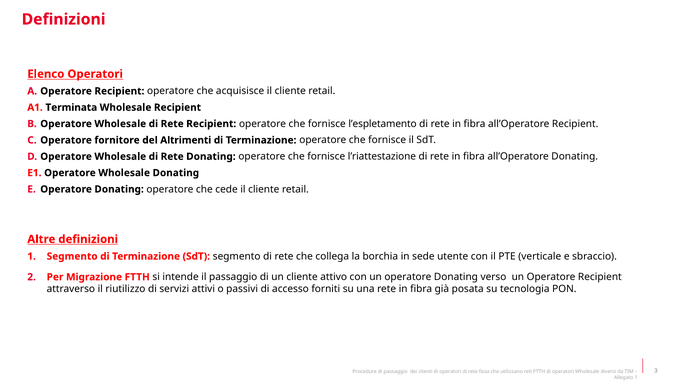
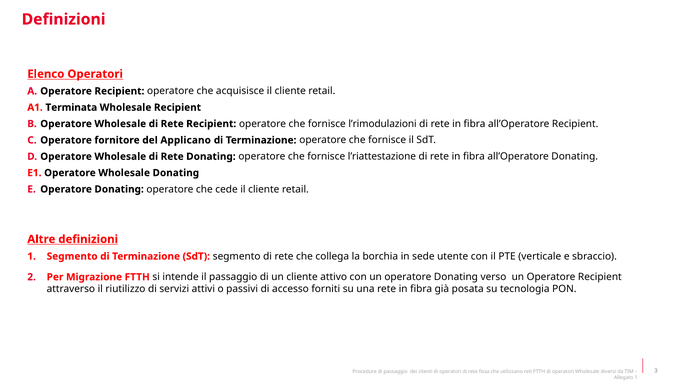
l’espletamento: l’espletamento -> l’rimodulazioni
Altrimenti: Altrimenti -> Applicano
